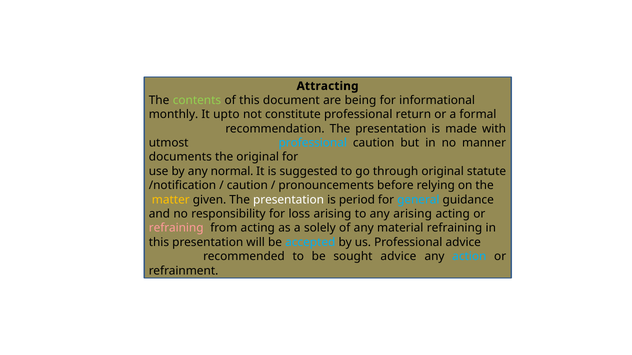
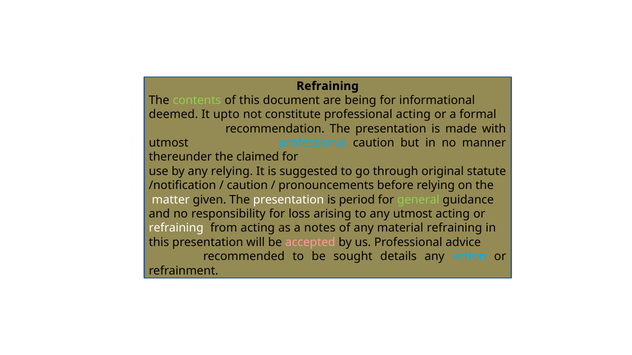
Attracting at (328, 86): Attracting -> Refraining
monthly: monthly -> deemed
professional return: return -> acting
documents: documents -> thereunder
the original: original -> claimed
any normal: normal -> relying
matter colour: yellow -> white
general colour: light blue -> light green
any arising: arising -> utmost
refraining at (176, 228) colour: pink -> white
solely: solely -> notes
accepted colour: light blue -> pink
sought advice: advice -> details
